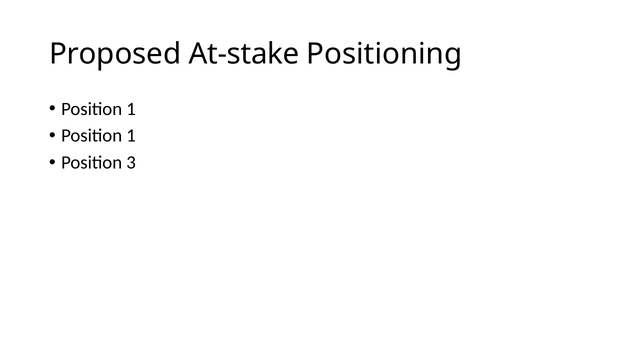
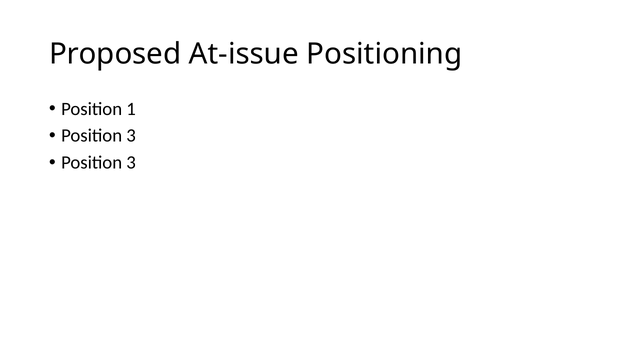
At-stake: At-stake -> At-issue
1 at (131, 136): 1 -> 3
